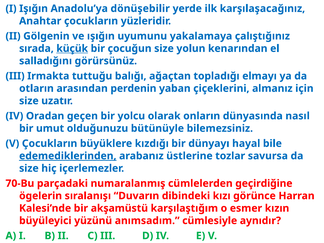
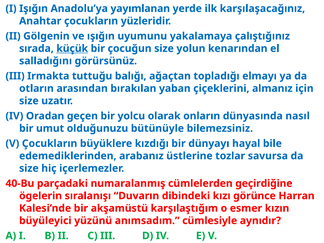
dönüşebilir: dönüşebilir -> yayımlanan
perdenin: perdenin -> bırakılan
edemediklerinden underline: present -> none
70-Bu: 70-Bu -> 40-Bu
